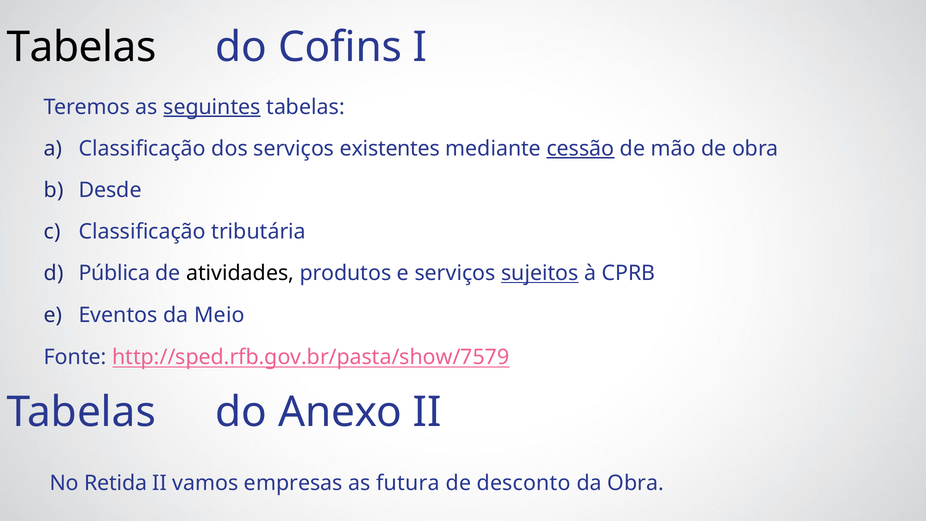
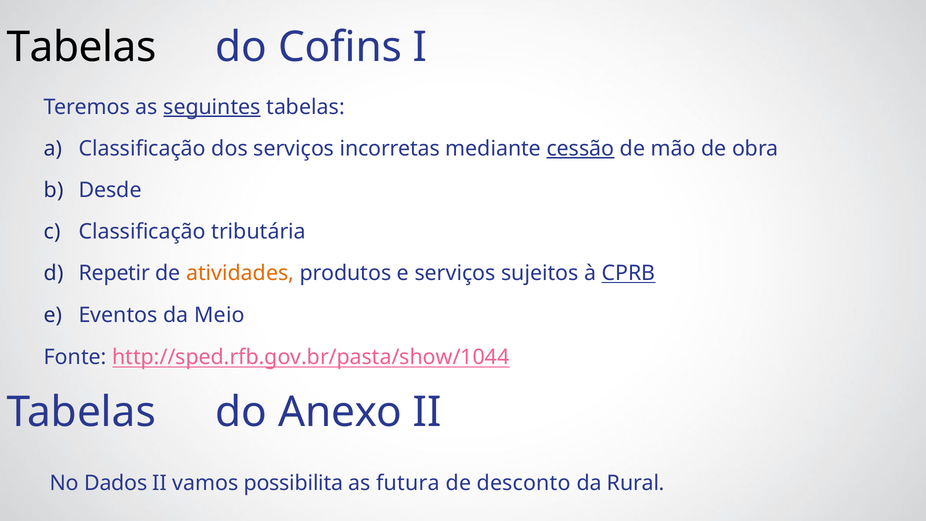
existentes: existentes -> incorretas
Pública: Pública -> Repetir
atividades colour: black -> orange
sujeitos underline: present -> none
CPRB underline: none -> present
http://sped.rfb.gov.br/pasta/show/7579: http://sped.rfb.gov.br/pasta/show/7579 -> http://sped.rfb.gov.br/pasta/show/1044
Retida: Retida -> Dados
empresas: empresas -> possibilita
da Obra: Obra -> Rural
